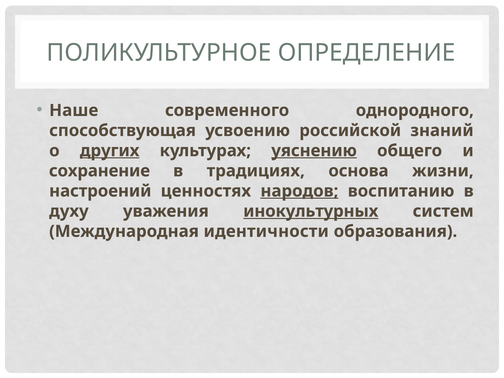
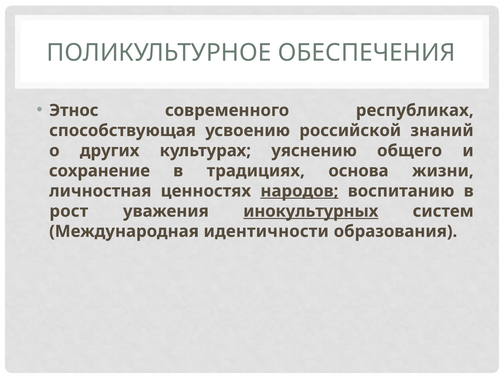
ОПРЕДЕЛЕНИЕ: ОПРЕДЕЛЕНИЕ -> ОБЕСПЕЧЕНИЯ
Наше: Наше -> Этнос
однородного: однородного -> республиках
других underline: present -> none
уяснению underline: present -> none
настроений: настроений -> личностная
духу: духу -> рост
